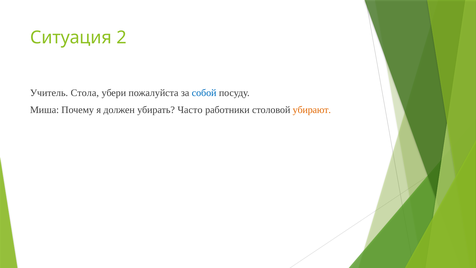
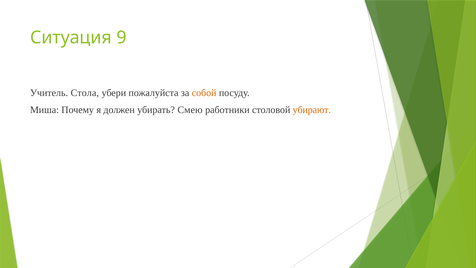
2: 2 -> 9
собой colour: blue -> orange
Часто: Часто -> Смею
